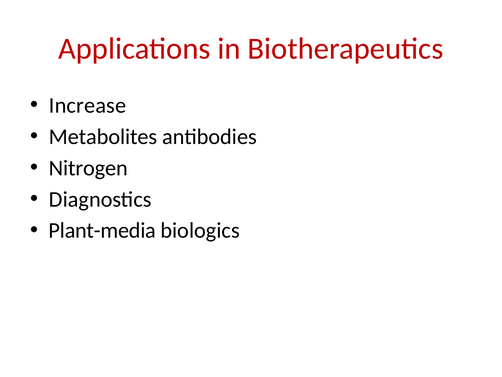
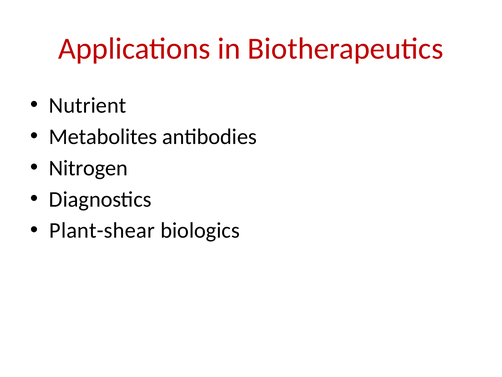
Increase: Increase -> Nutrient
Plant-media: Plant-media -> Plant-shear
